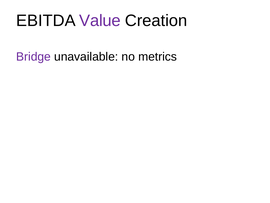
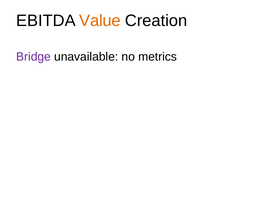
Value colour: purple -> orange
